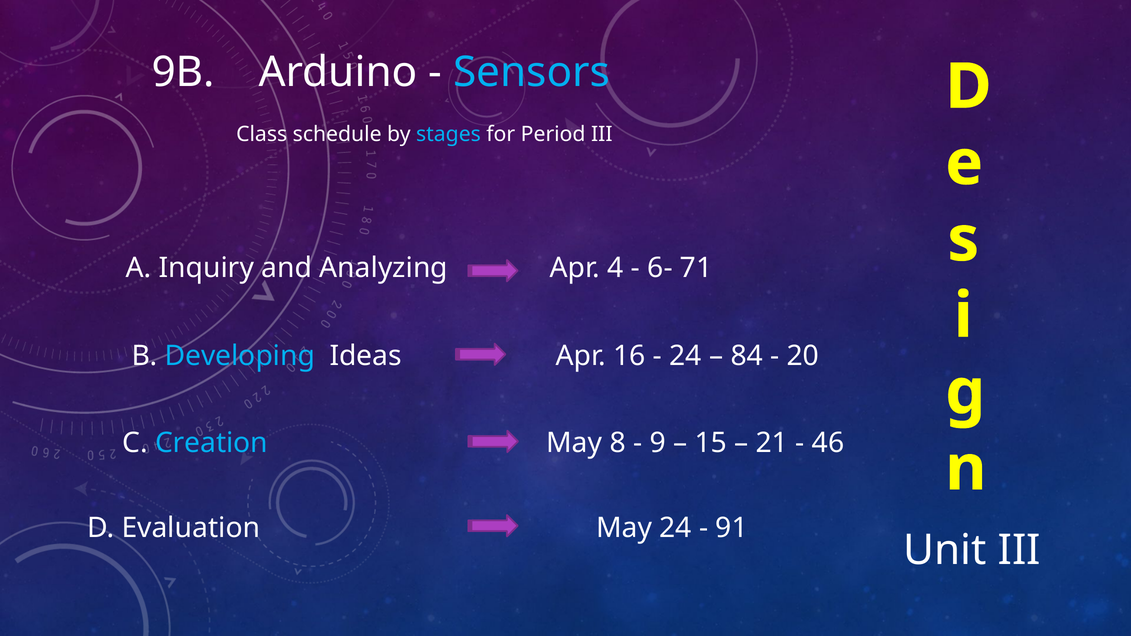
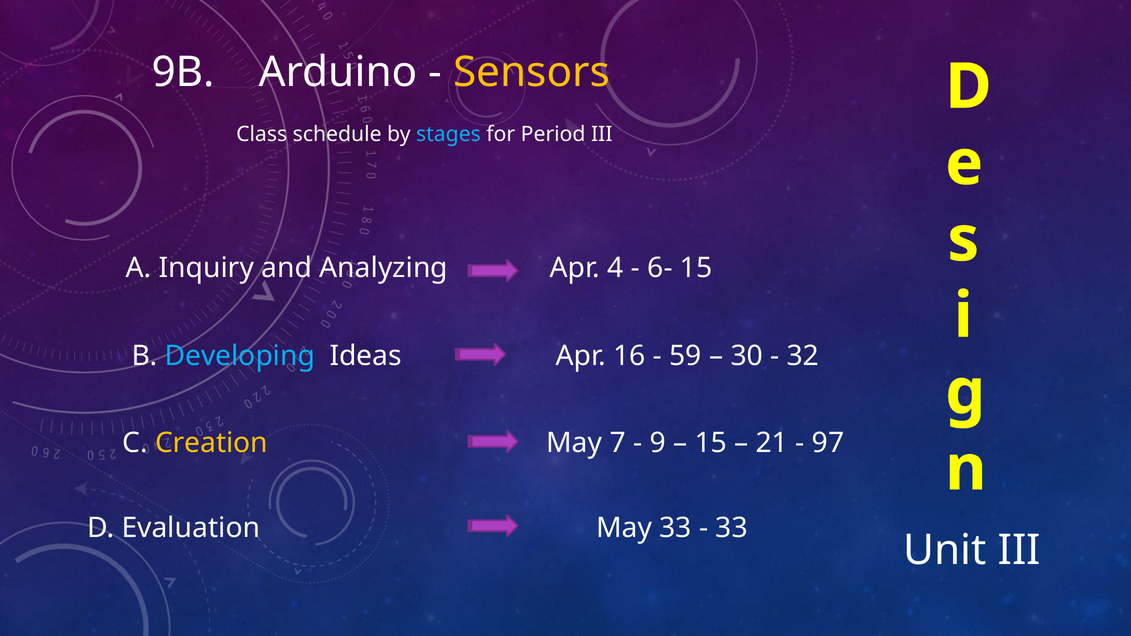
Sensors colour: light blue -> yellow
6- 71: 71 -> 15
24 at (685, 356): 24 -> 59
84: 84 -> 30
20: 20 -> 32
Creation colour: light blue -> yellow
8: 8 -> 7
46: 46 -> 97
May 24: 24 -> 33
91 at (732, 528): 91 -> 33
